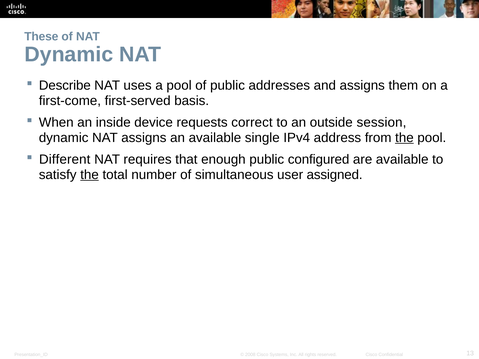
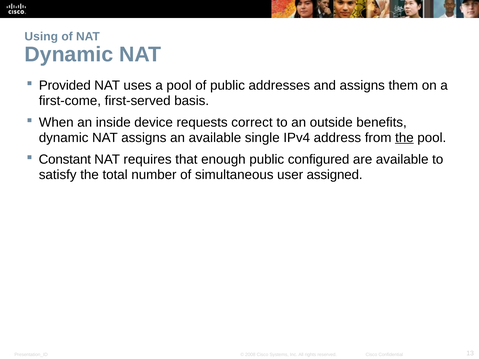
These: These -> Using
Describe: Describe -> Provided
session: session -> benefits
Different: Different -> Constant
the at (90, 175) underline: present -> none
